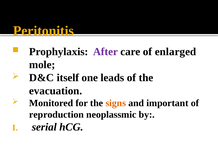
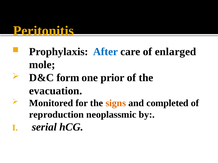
After colour: purple -> blue
itself: itself -> form
leads: leads -> prior
important: important -> completed
